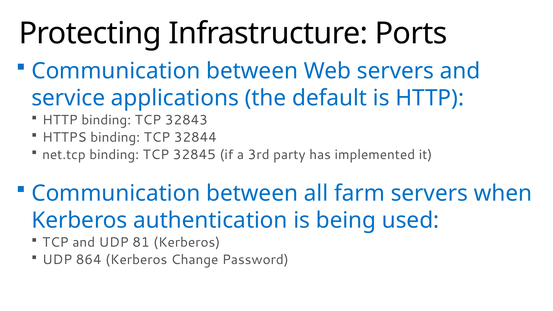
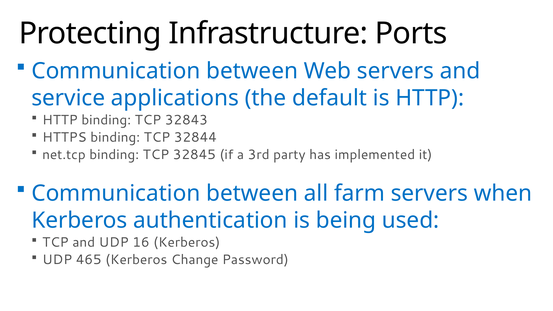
81: 81 -> 16
864: 864 -> 465
